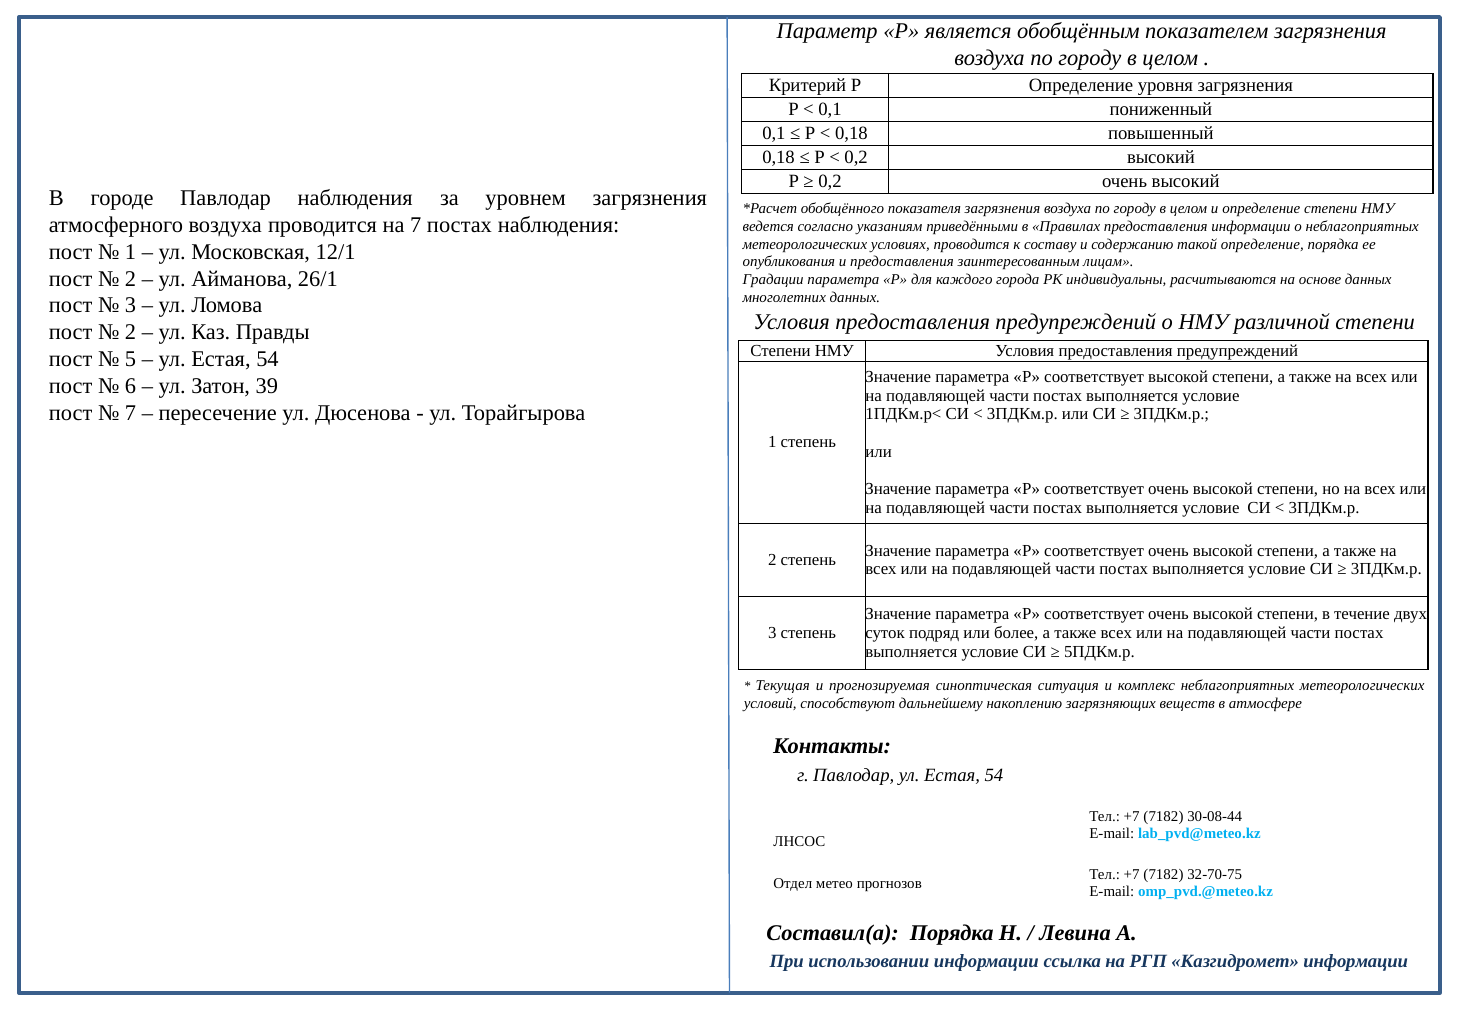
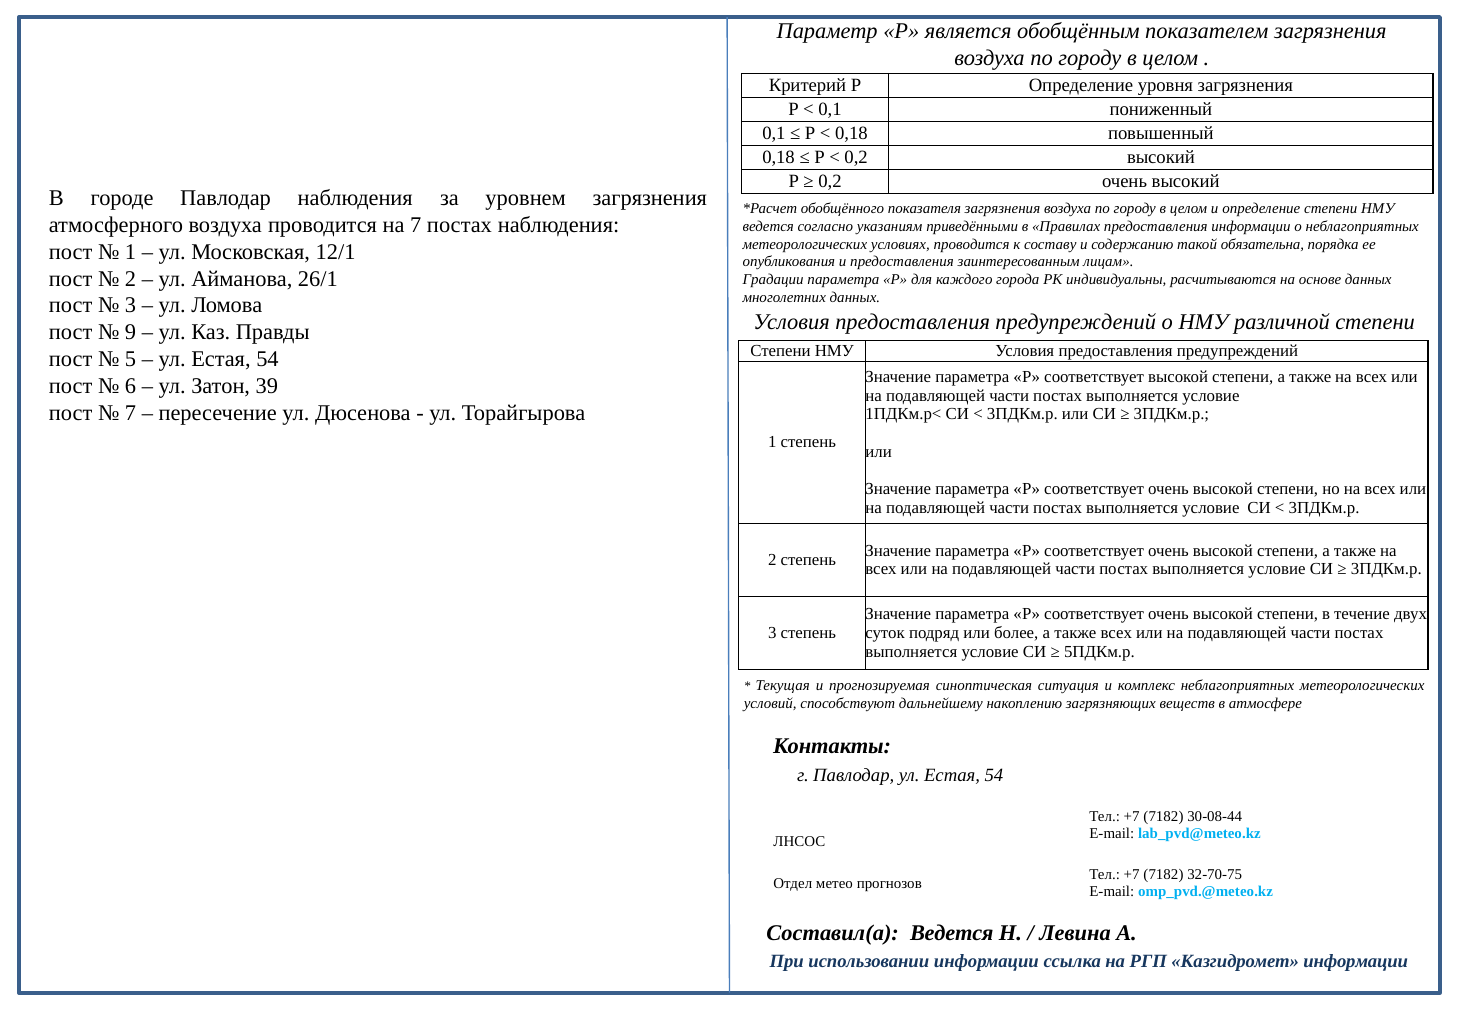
такой определение: определение -> обязательна
2 at (131, 333): 2 -> 9
Составил(а Порядка: Порядка -> Ведется
